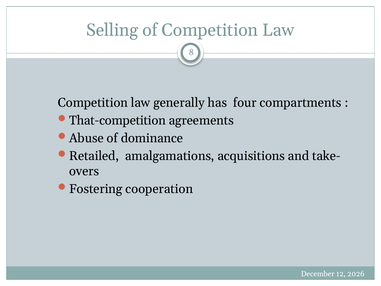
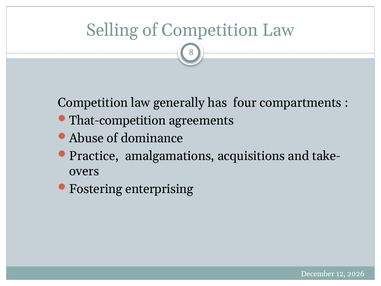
Retailed: Retailed -> Practice
cooperation: cooperation -> enterprising
